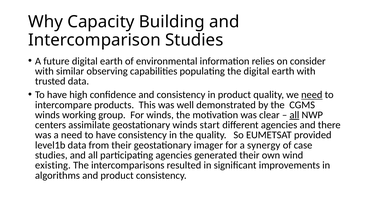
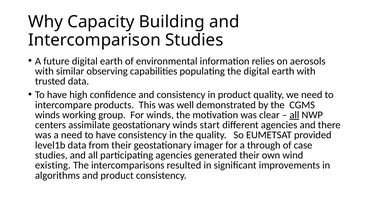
consider: consider -> aerosols
need at (312, 95) underline: present -> none
synergy: synergy -> through
